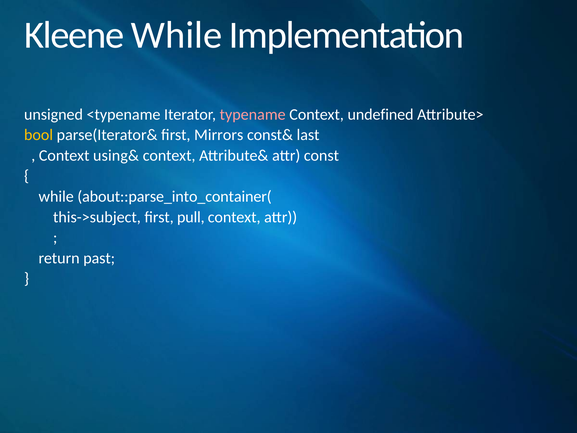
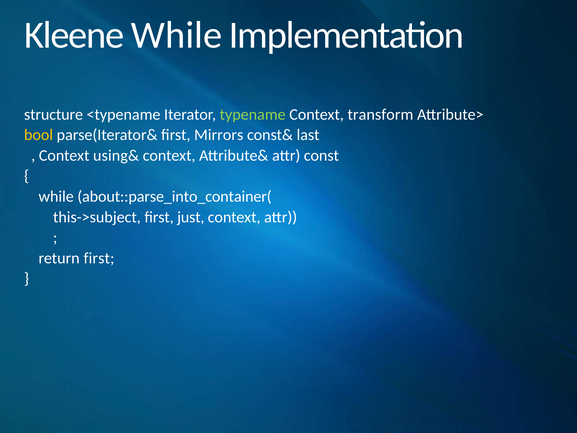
unsigned: unsigned -> structure
typename colour: pink -> light green
undefined: undefined -> transform
pull: pull -> just
return past: past -> first
